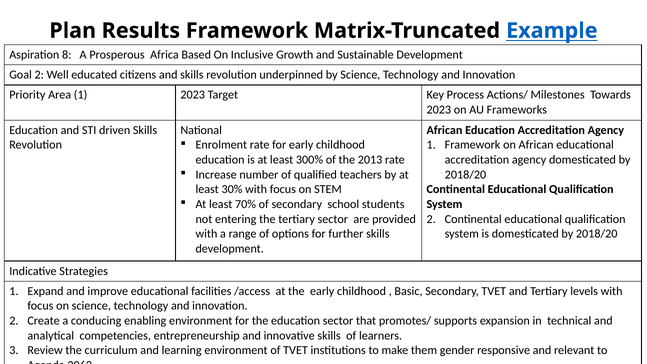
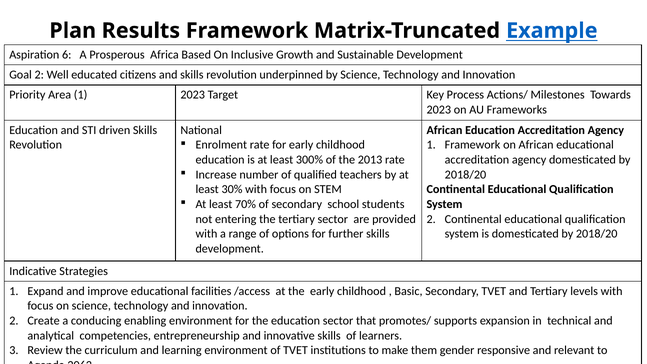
8: 8 -> 6
